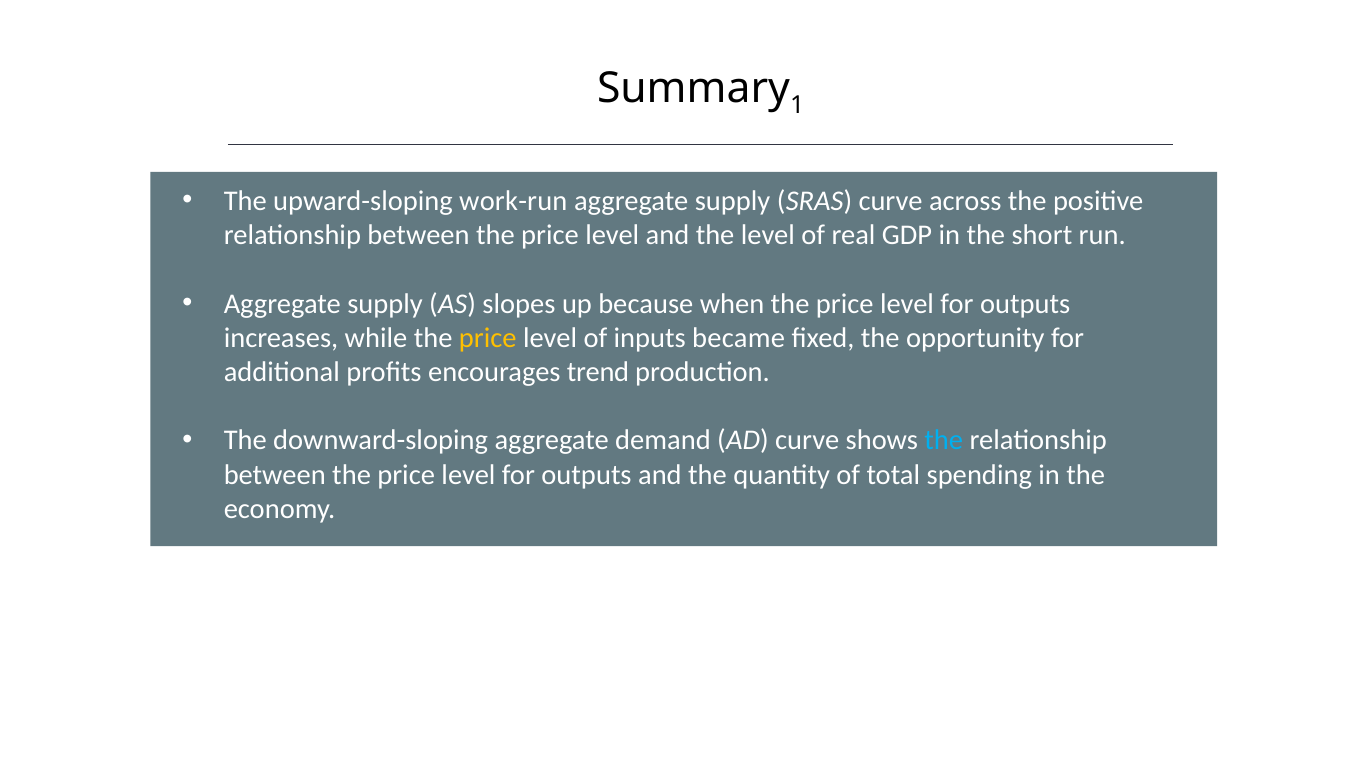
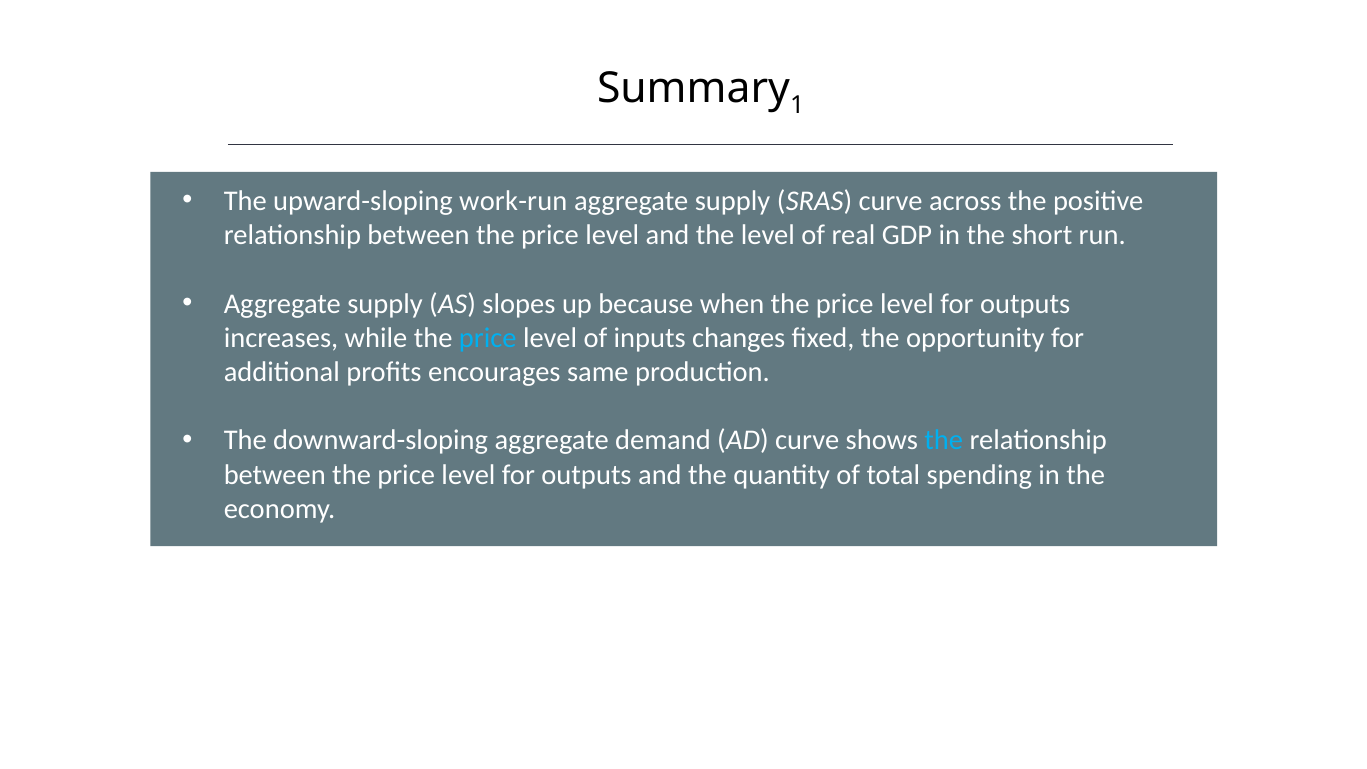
price at (488, 338) colour: yellow -> light blue
became: became -> changes
trend: trend -> same
